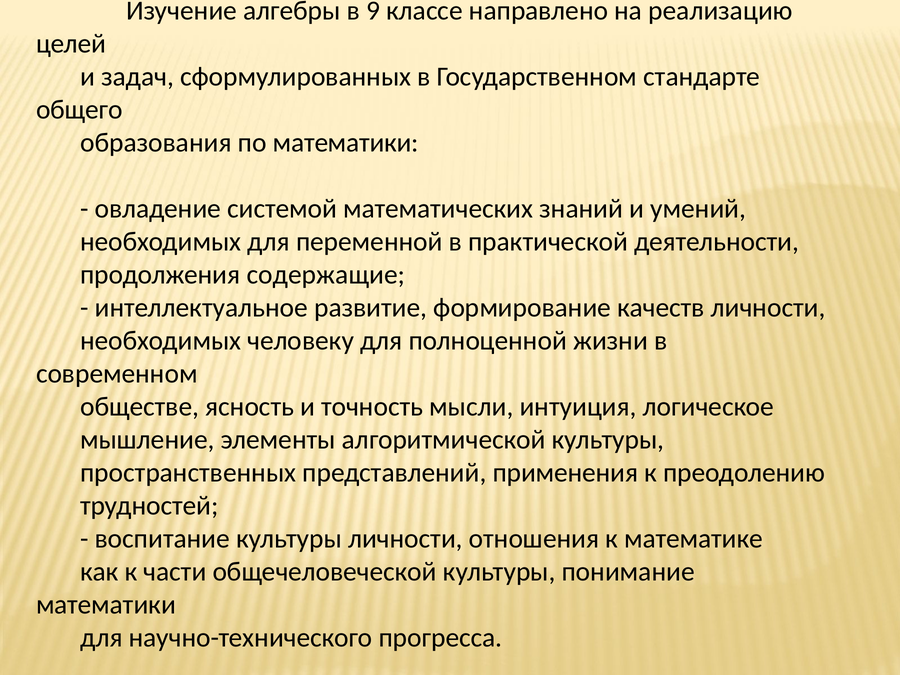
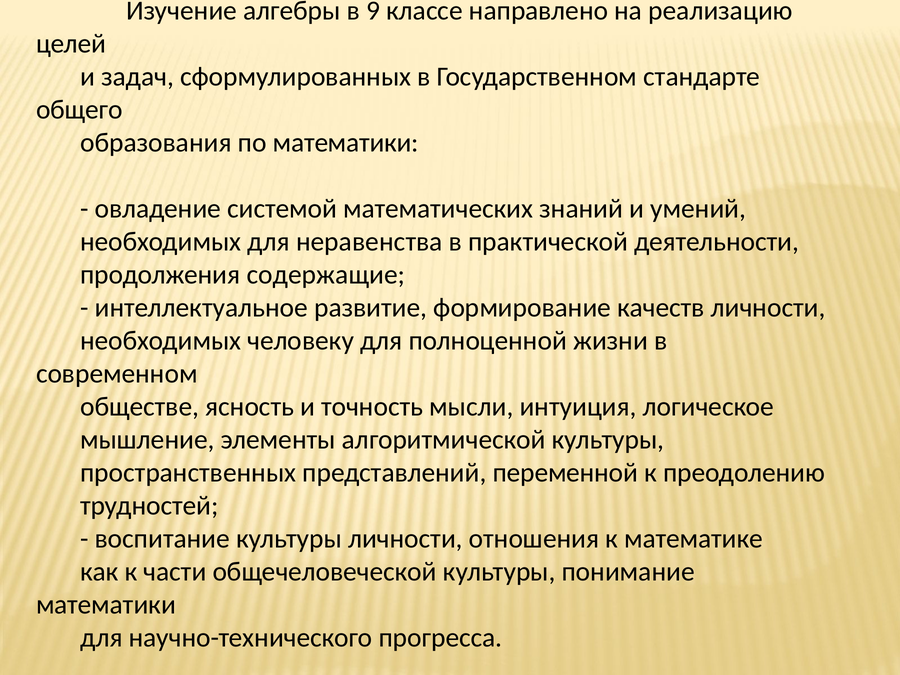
переменной: переменной -> неравенства
применения: применения -> переменной
